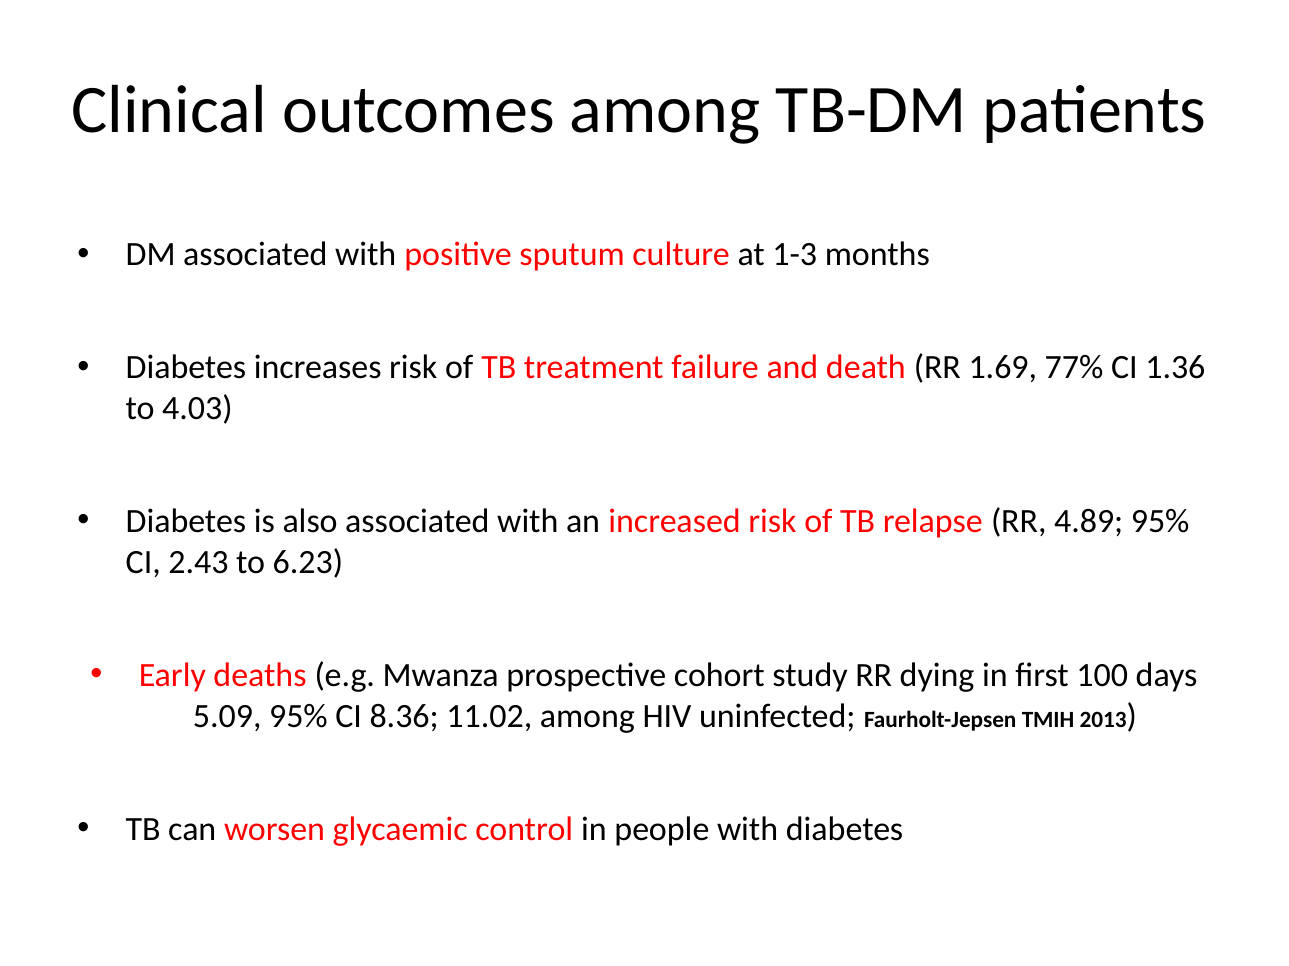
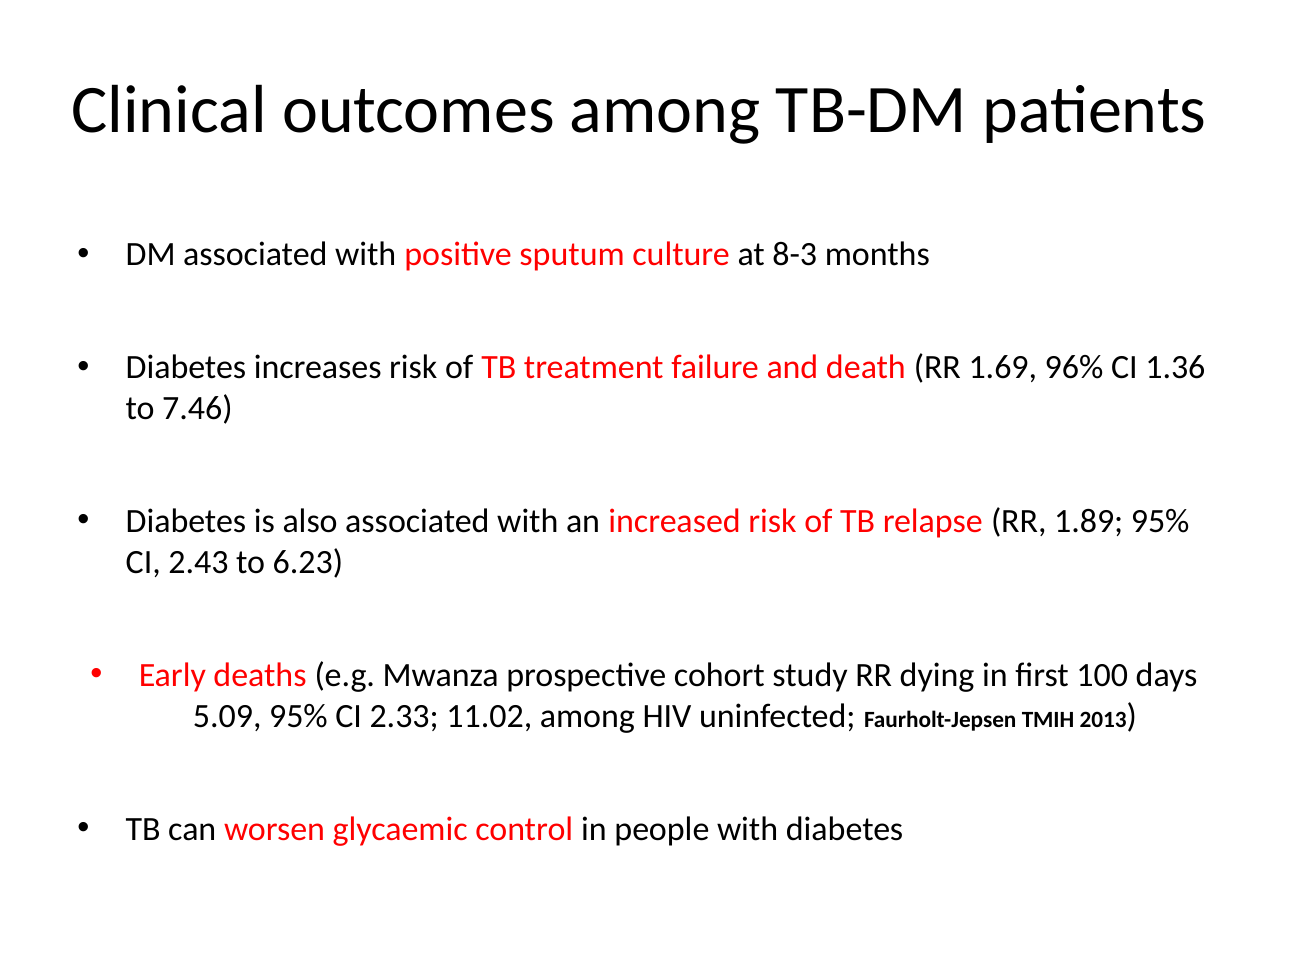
1-3: 1-3 -> 8-3
77%: 77% -> 96%
4.03: 4.03 -> 7.46
4.89: 4.89 -> 1.89
8.36: 8.36 -> 2.33
